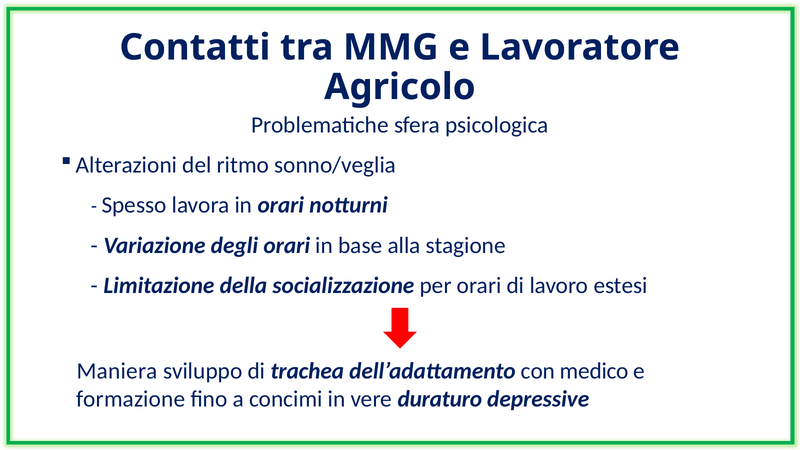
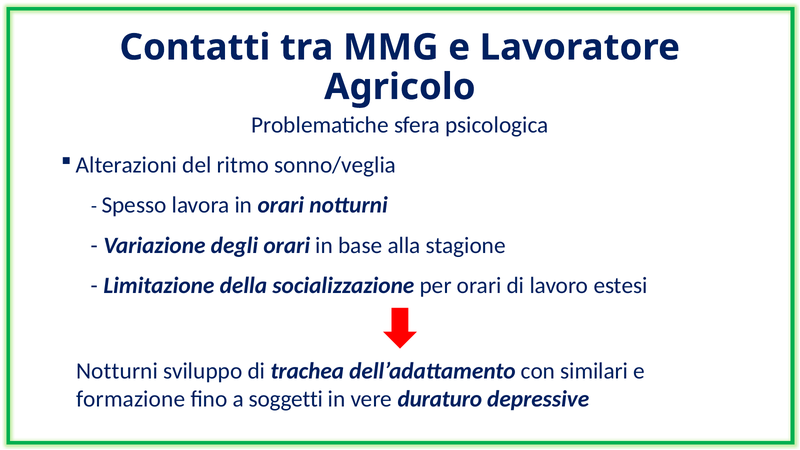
Maniera at (117, 371): Maniera -> Notturni
medico: medico -> similari
concimi: concimi -> soggetti
